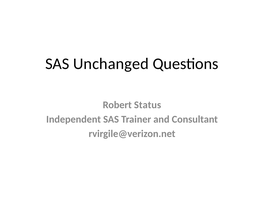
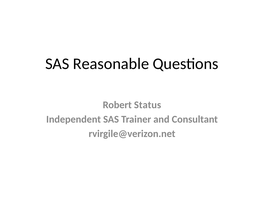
Unchanged: Unchanged -> Reasonable
